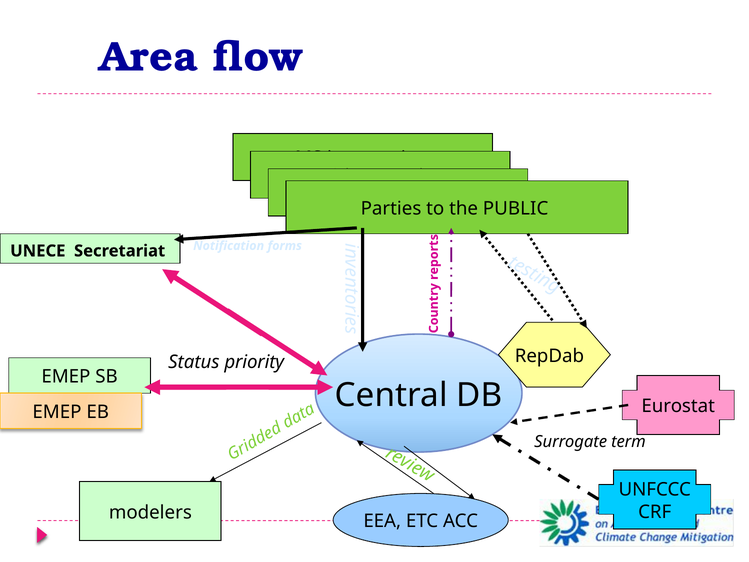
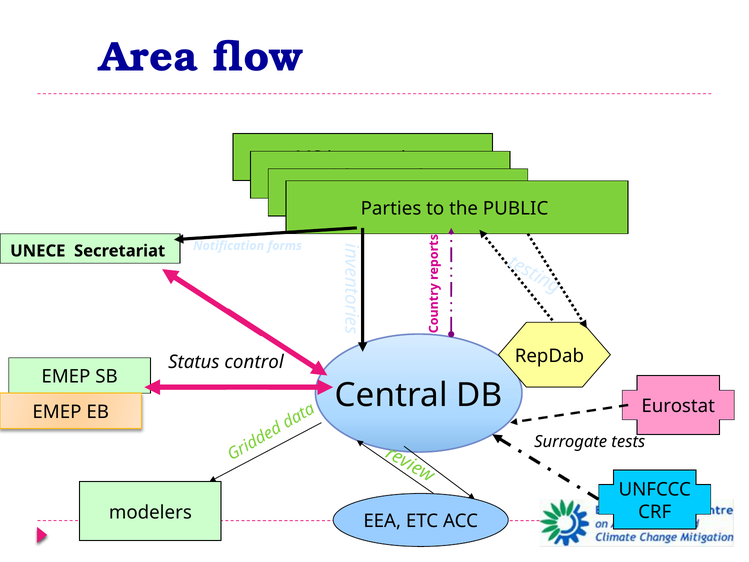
priority: priority -> control
term: term -> tests
